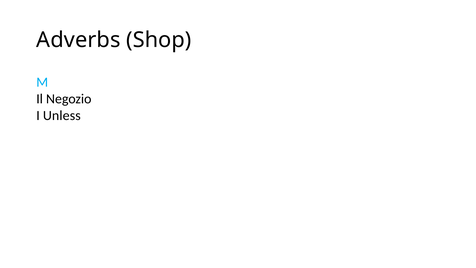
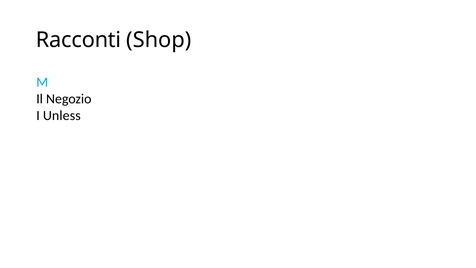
Adverbs: Adverbs -> Racconti
